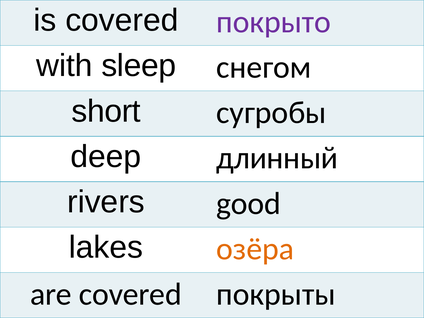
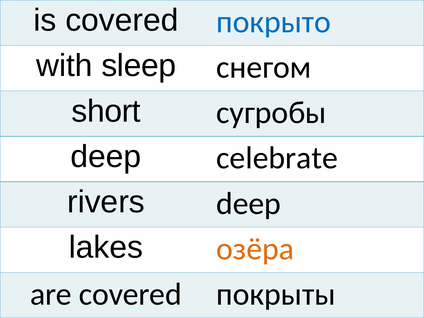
покрыто colour: purple -> blue
длинный: длинный -> celebrate
rivers good: good -> deep
